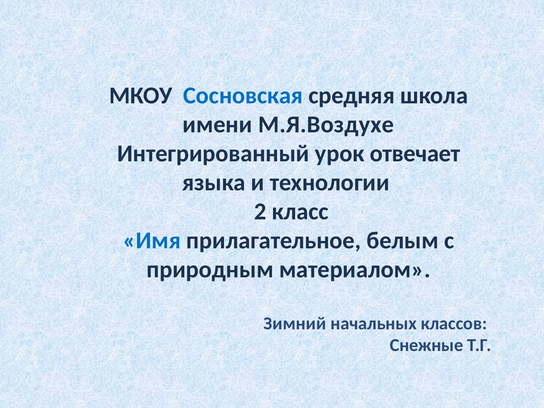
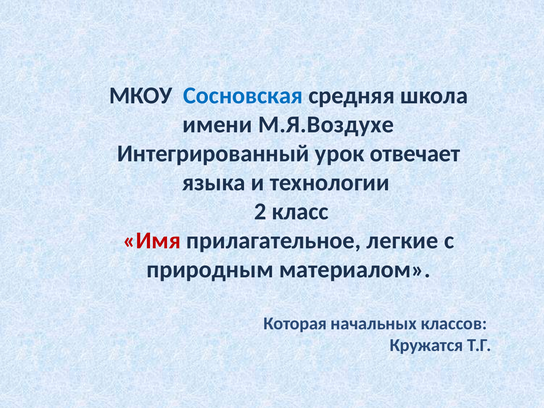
Имя colour: blue -> red
белым: белым -> легкие
Зимний: Зимний -> Которая
Снежные: Снежные -> Кружатся
